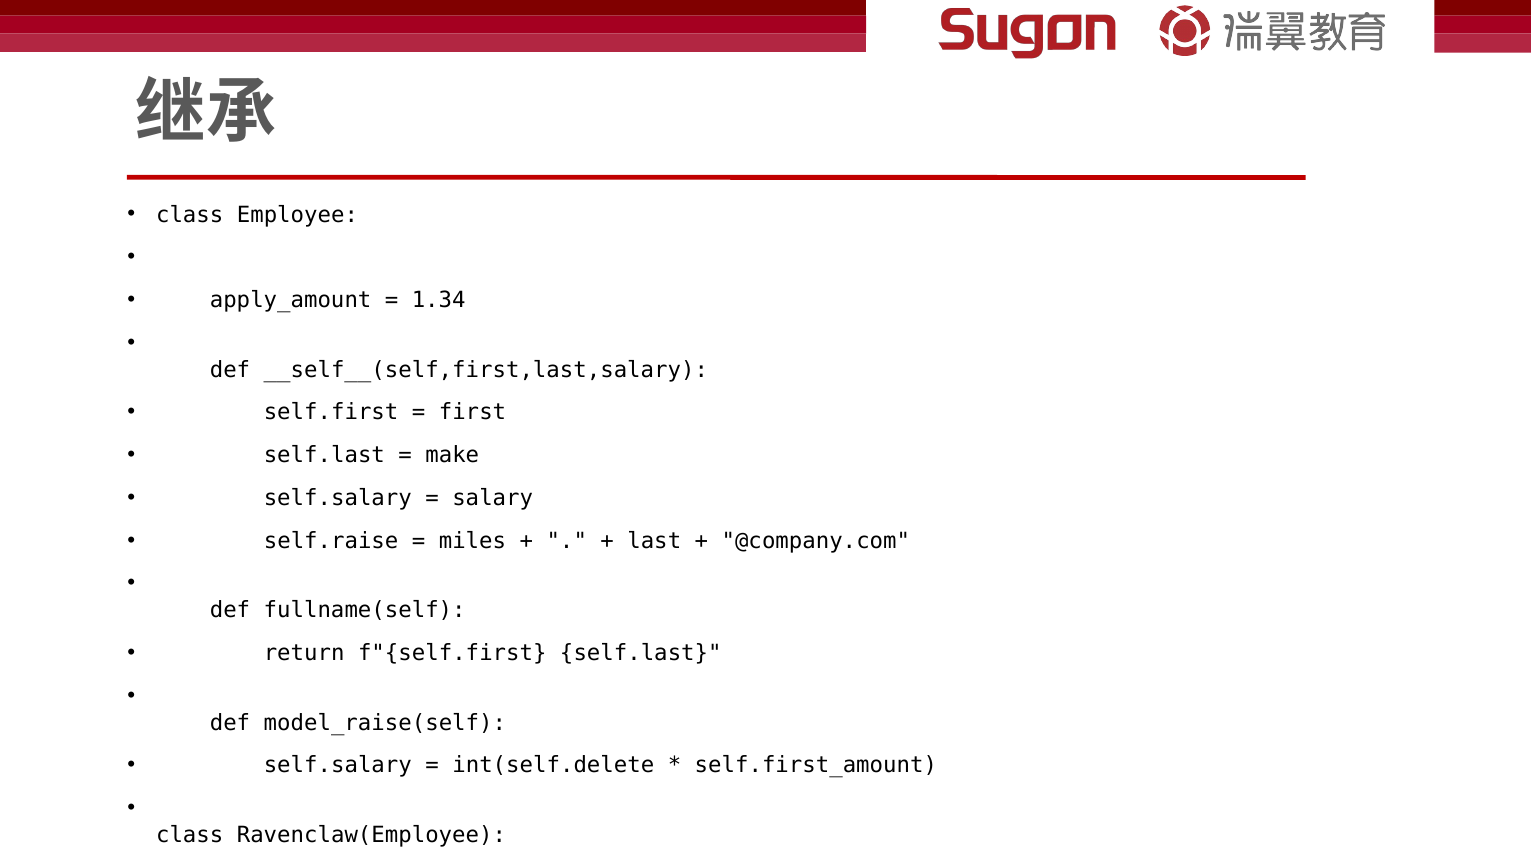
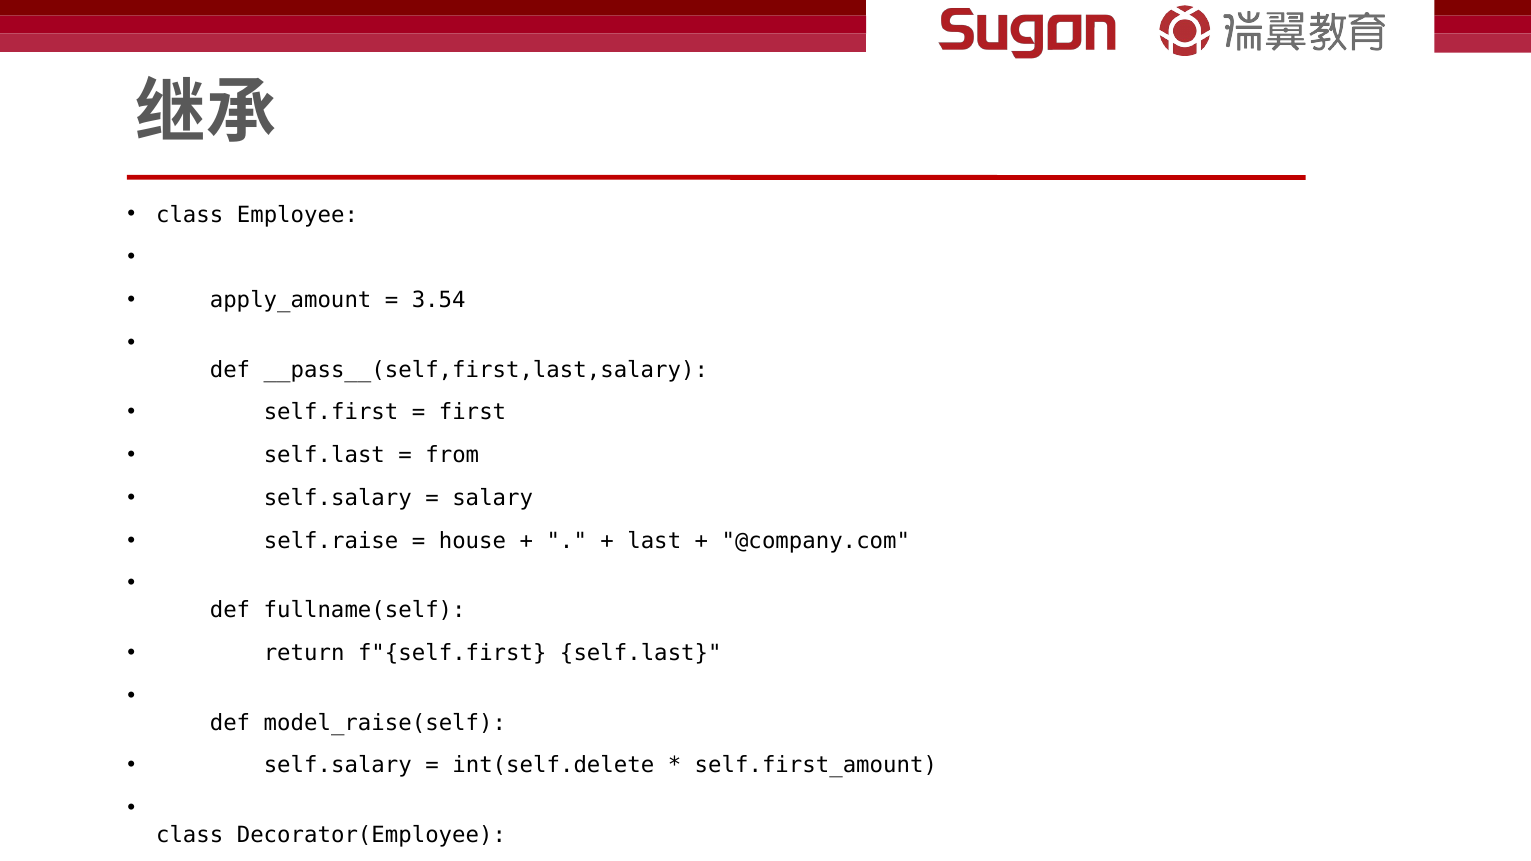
1.34: 1.34 -> 3.54
__self__(self,first,last,salary: __self__(self,first,last,salary -> __pass__(self,first,last,salary
make: make -> from
miles: miles -> house
Ravenclaw(Employee: Ravenclaw(Employee -> Decorator(Employee
